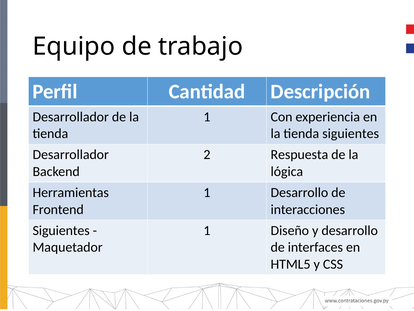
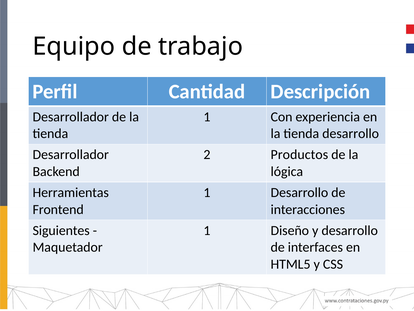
tienda siguientes: siguientes -> desarrollo
Respuesta: Respuesta -> Productos
